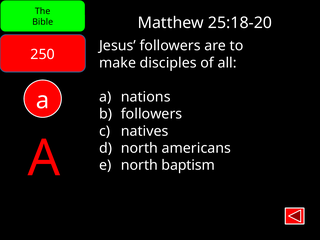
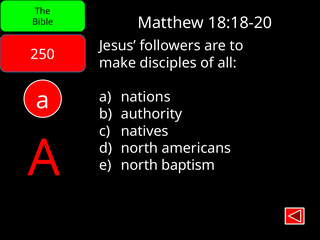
25:18-20: 25:18-20 -> 18:18-20
followers at (152, 114): followers -> authority
